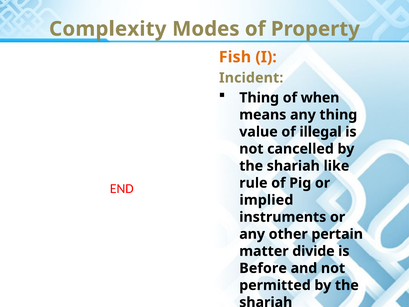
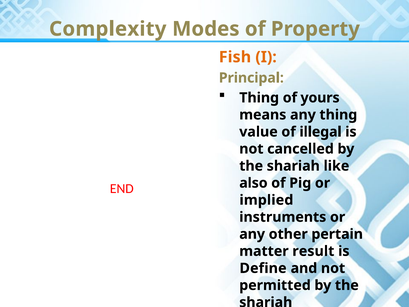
Incident: Incident -> Principal
when: when -> yours
rule: rule -> also
divide: divide -> result
Before: Before -> Define
